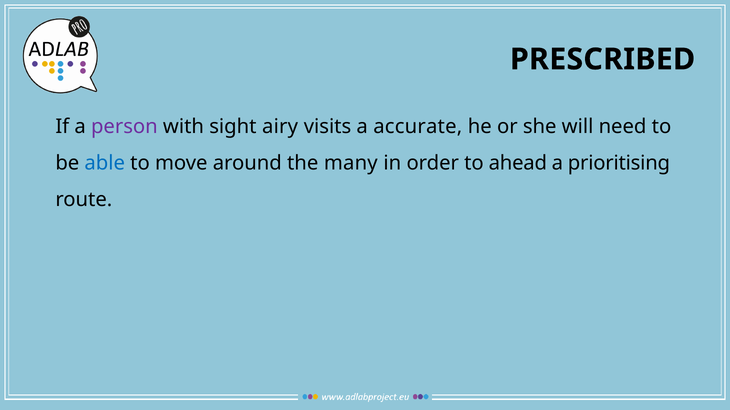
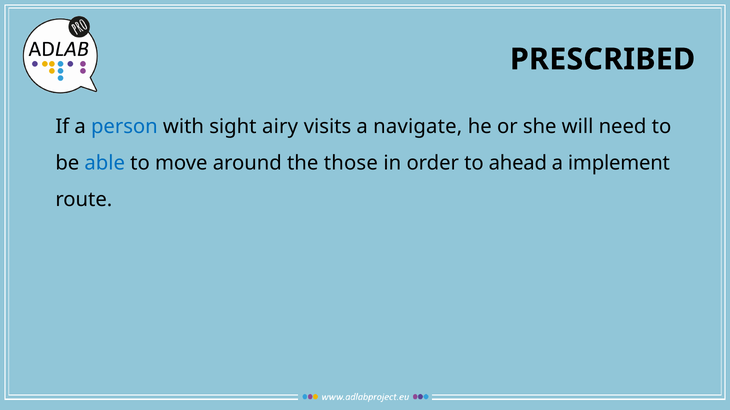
person colour: purple -> blue
accurate: accurate -> navigate
many: many -> those
prioritising: prioritising -> implement
